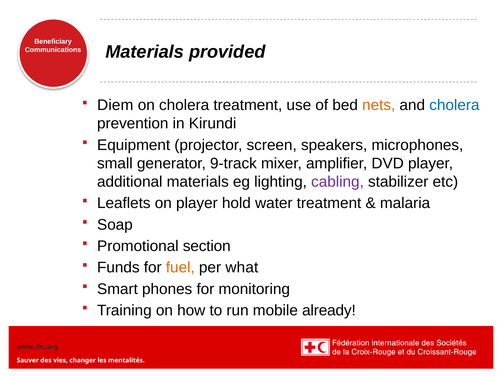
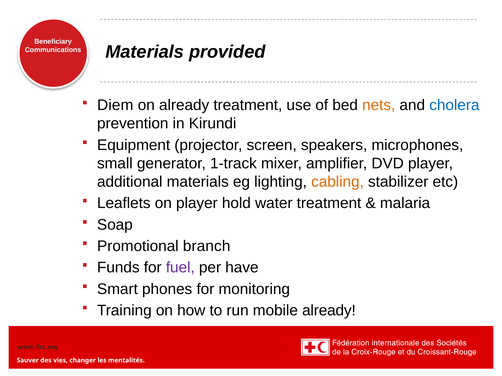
on cholera: cholera -> already
9-track: 9-track -> 1-track
cabling colour: purple -> orange
section: section -> branch
fuel colour: orange -> purple
what: what -> have
